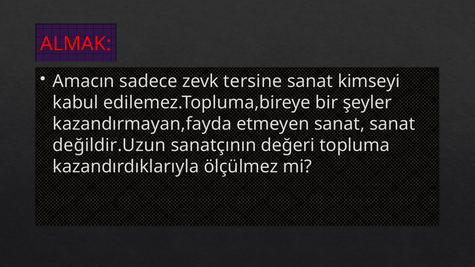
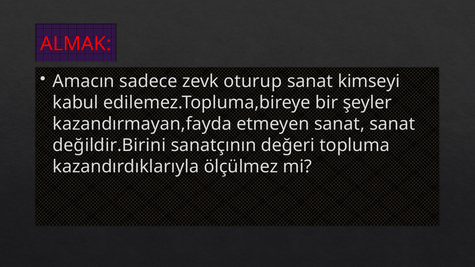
tersine: tersine -> oturup
değildir.Uzun: değildir.Uzun -> değildir.Birini
